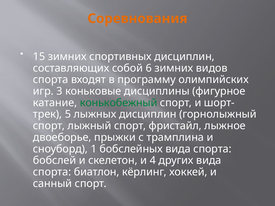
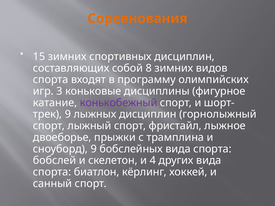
6: 6 -> 8
конькобежный colour: green -> purple
5 at (68, 114): 5 -> 9
сноуборд 1: 1 -> 9
